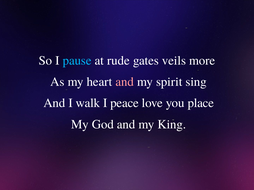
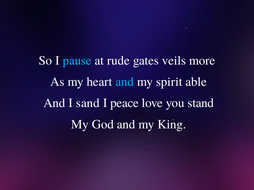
and at (125, 82) colour: pink -> light blue
sing: sing -> able
walk: walk -> sand
place: place -> stand
